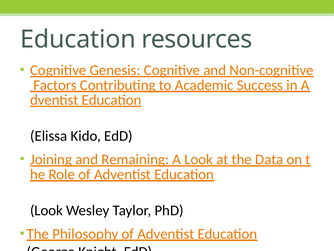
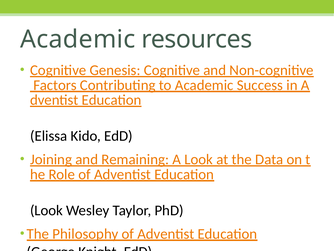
Education at (78, 39): Education -> Academic
